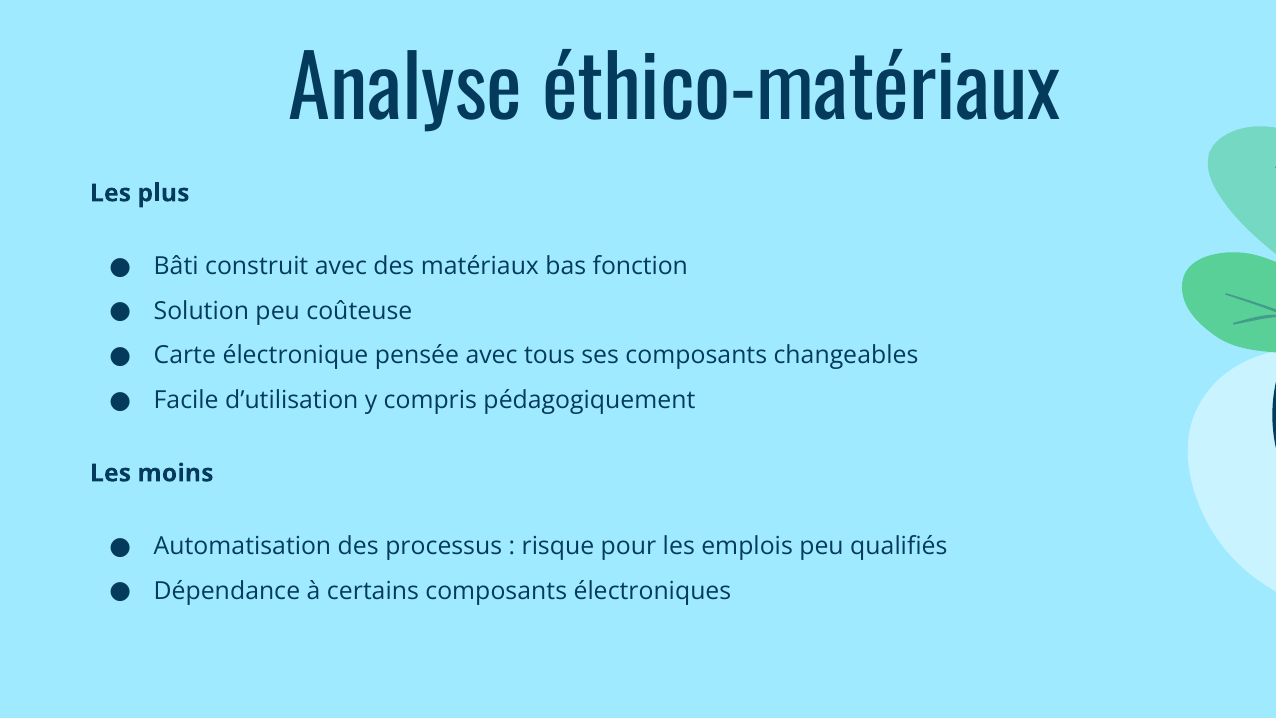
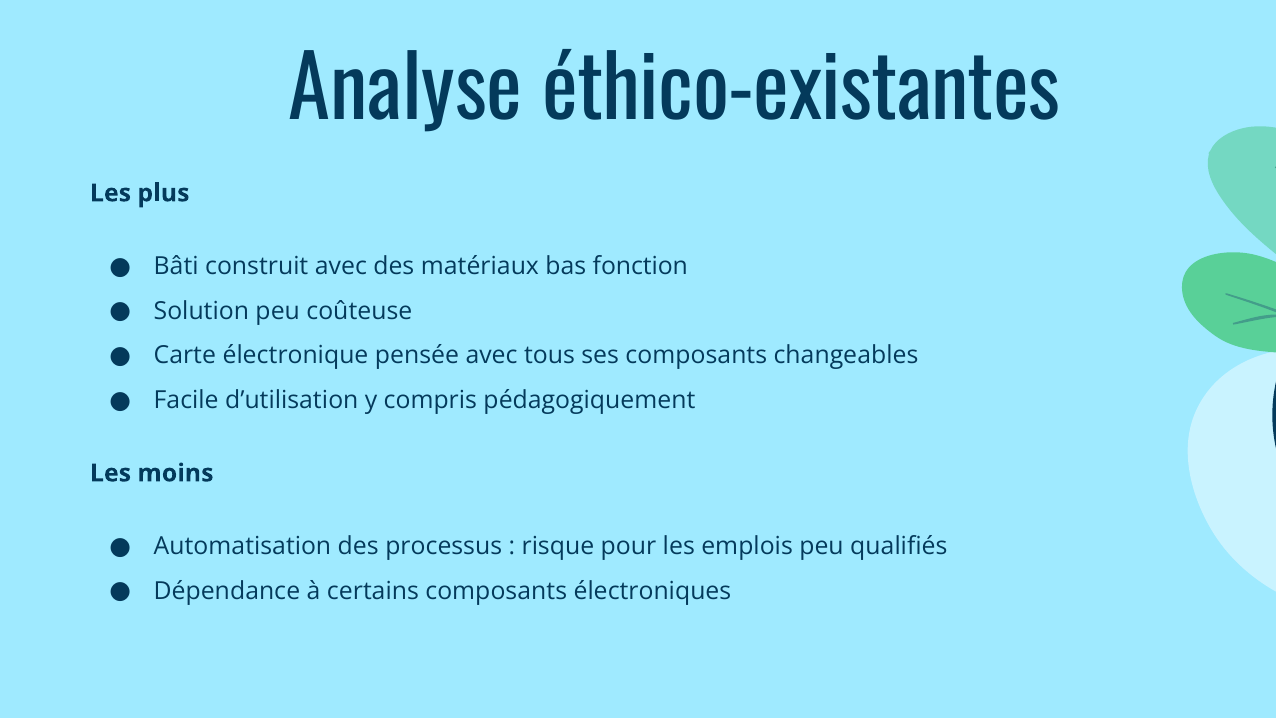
éthico-matériaux: éthico-matériaux -> éthico-existantes
